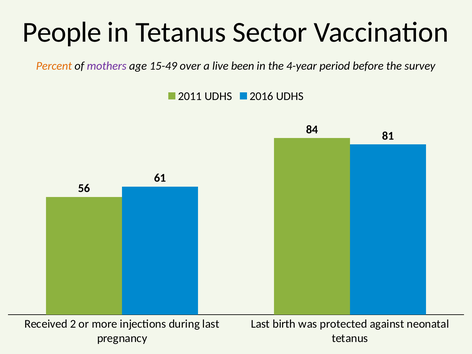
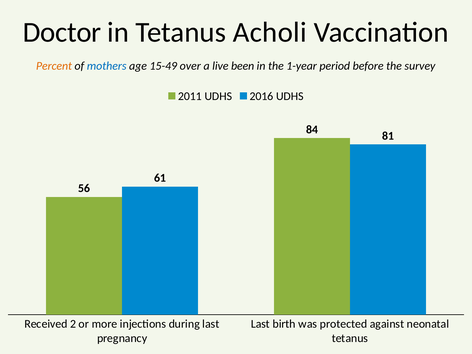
People: People -> Doctor
Sector: Sector -> Acholi
mothers colour: purple -> blue
4-year: 4-year -> 1-year
